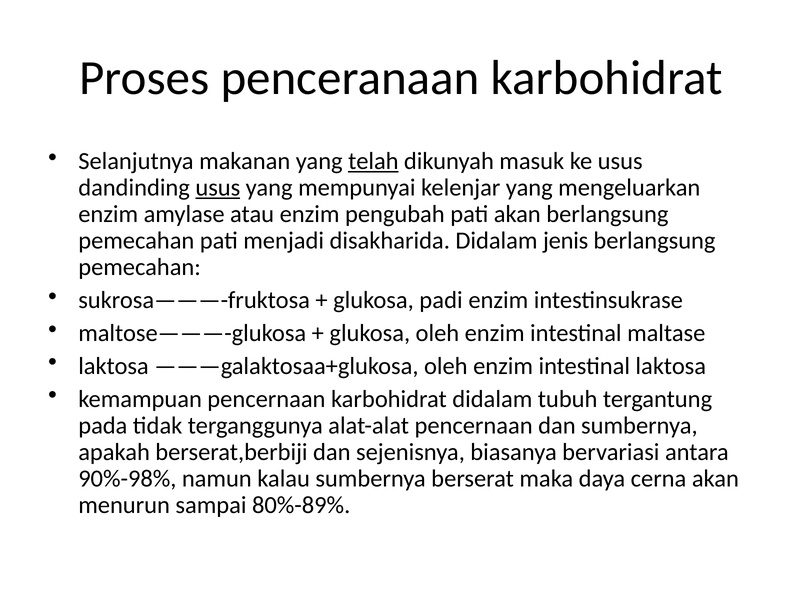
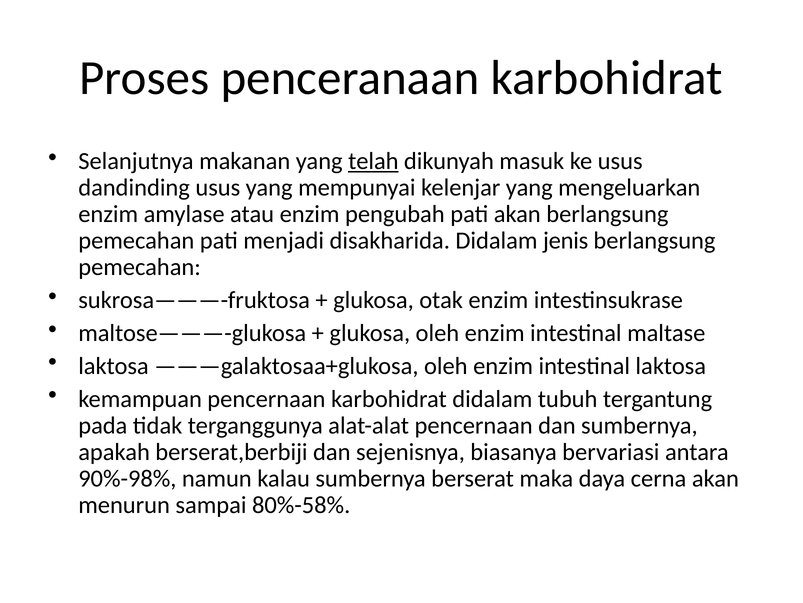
usus at (218, 187) underline: present -> none
padi: padi -> otak
80%-89%: 80%-89% -> 80%-58%
